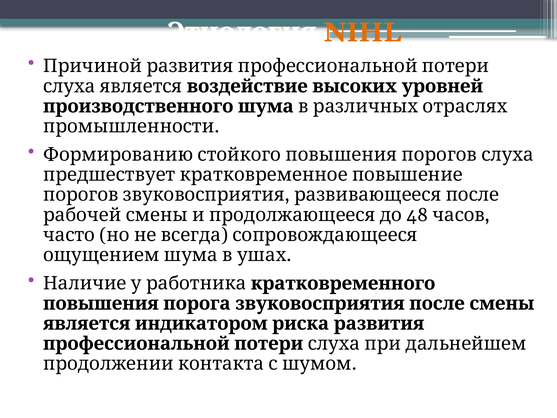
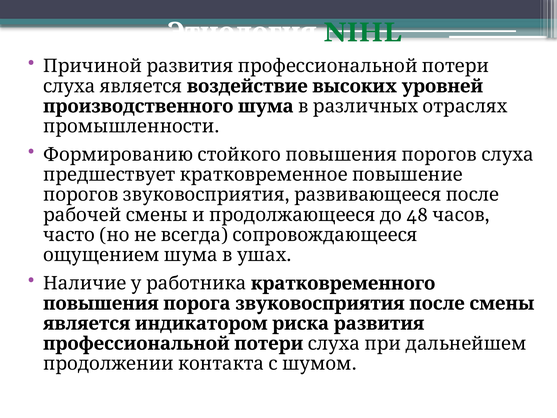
NIHL colour: orange -> green
